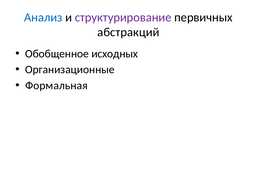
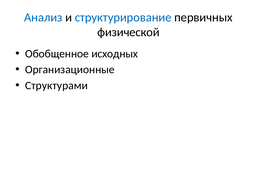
структурирование colour: purple -> blue
абстракций: абстракций -> физической
Формальная: Формальная -> Структурами
